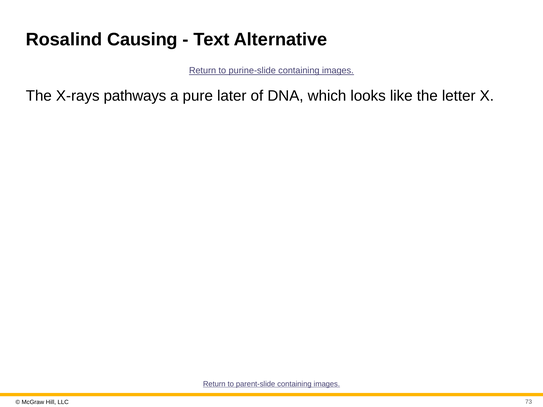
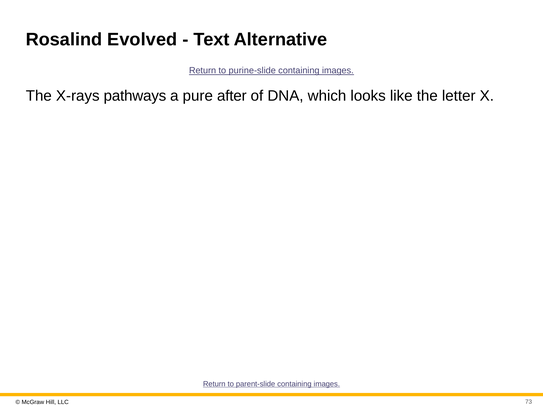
Causing: Causing -> Evolved
later: later -> after
